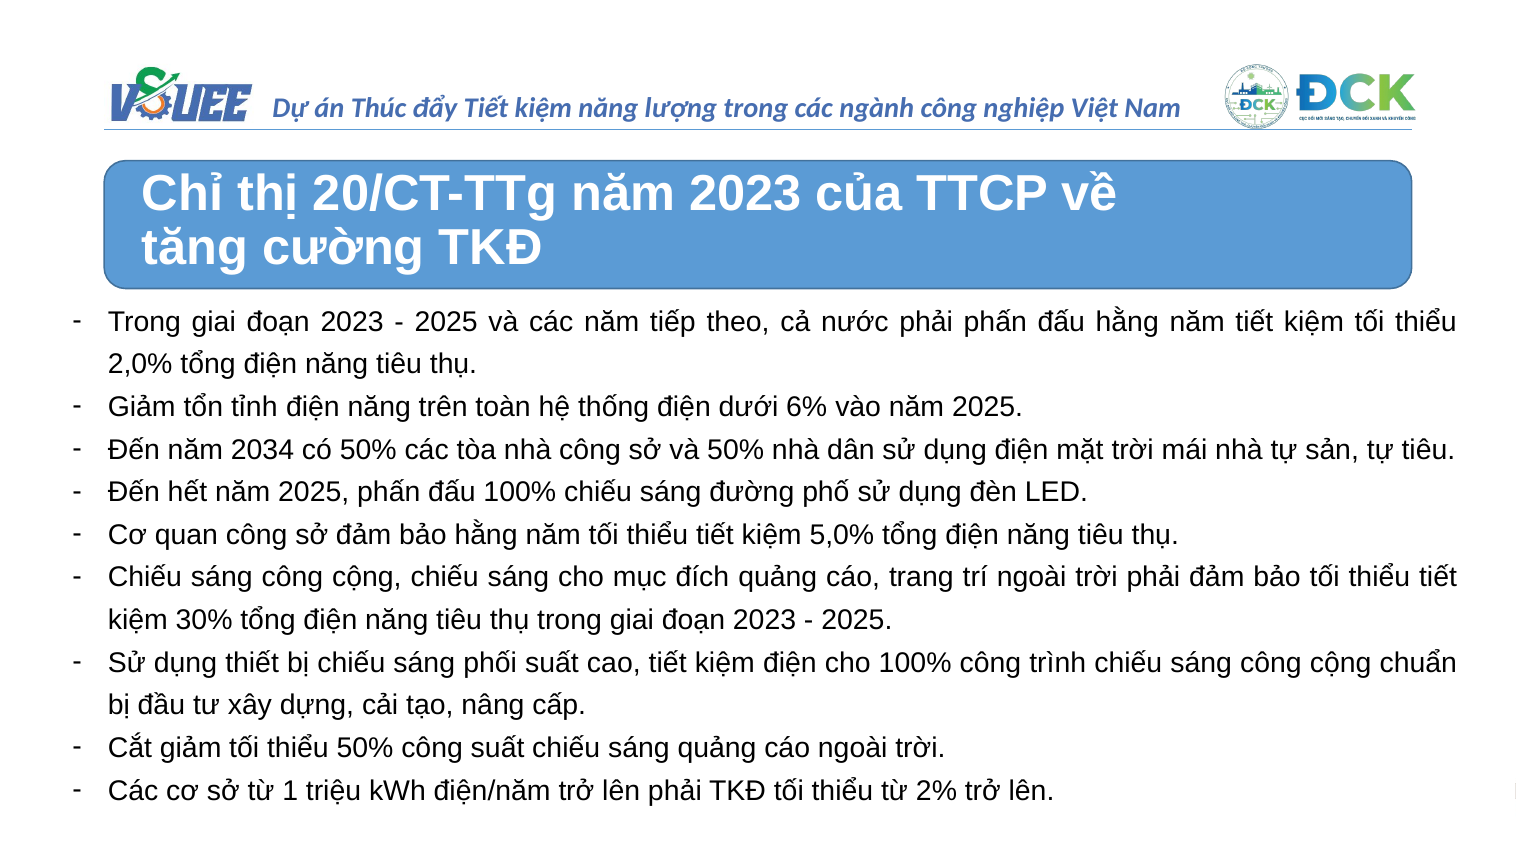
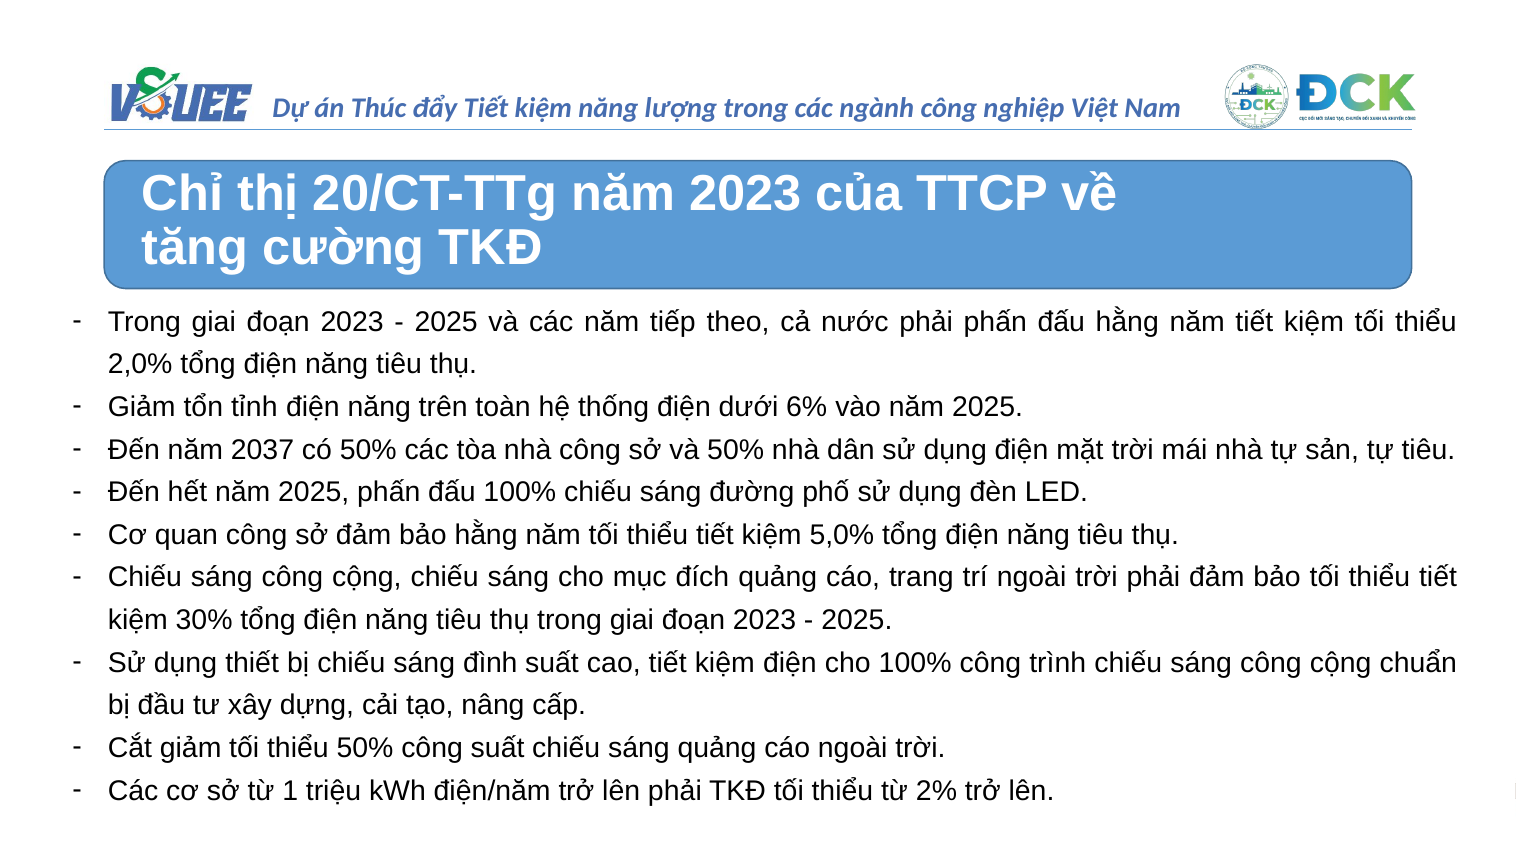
2034: 2034 -> 2037
phối: phối -> đình
